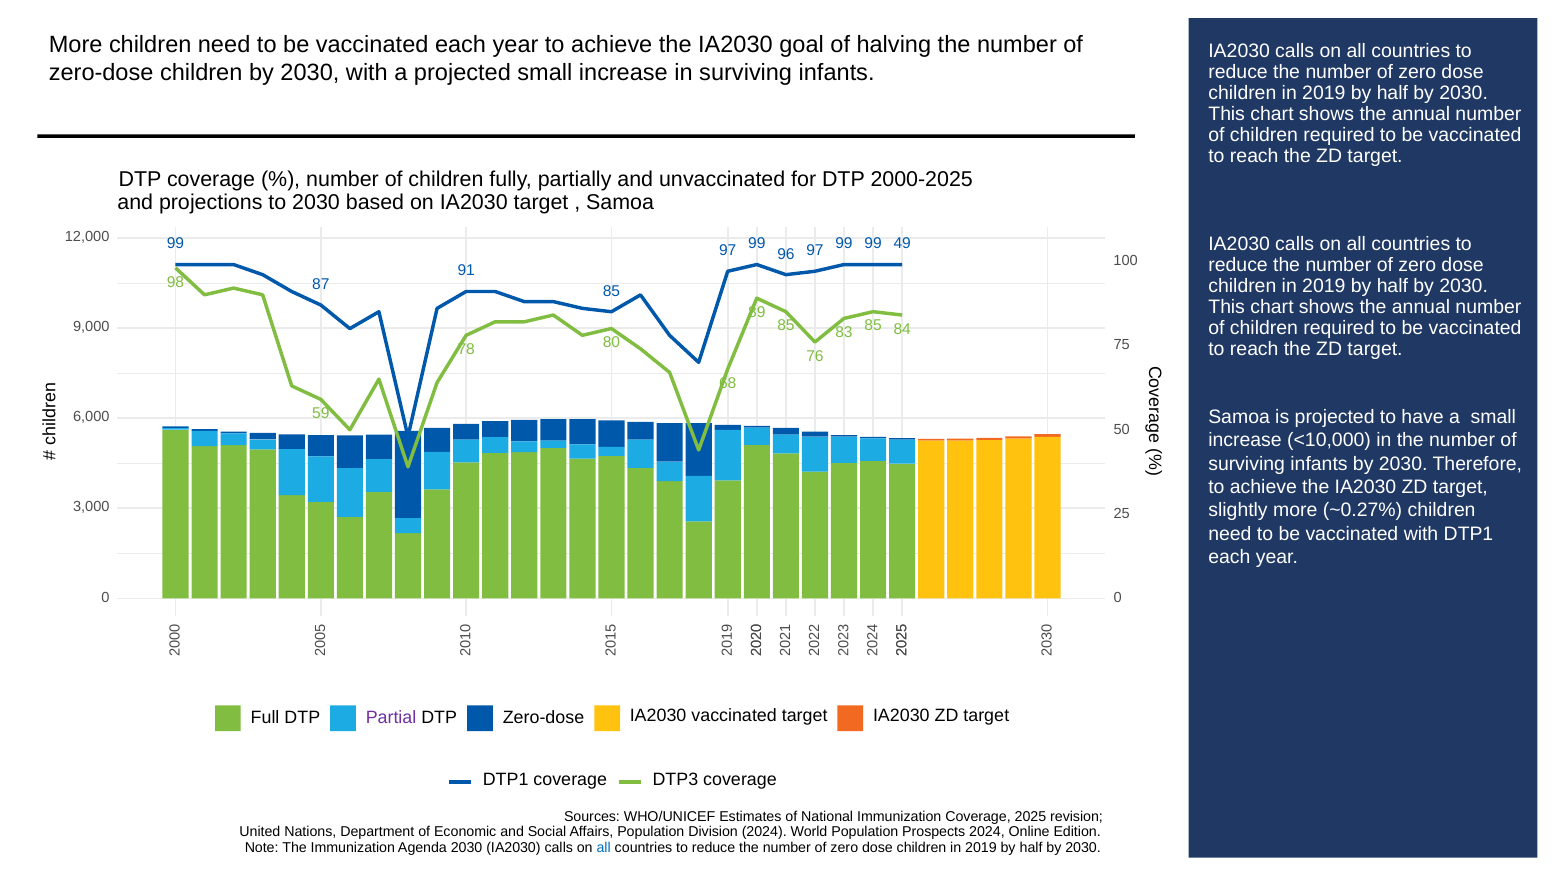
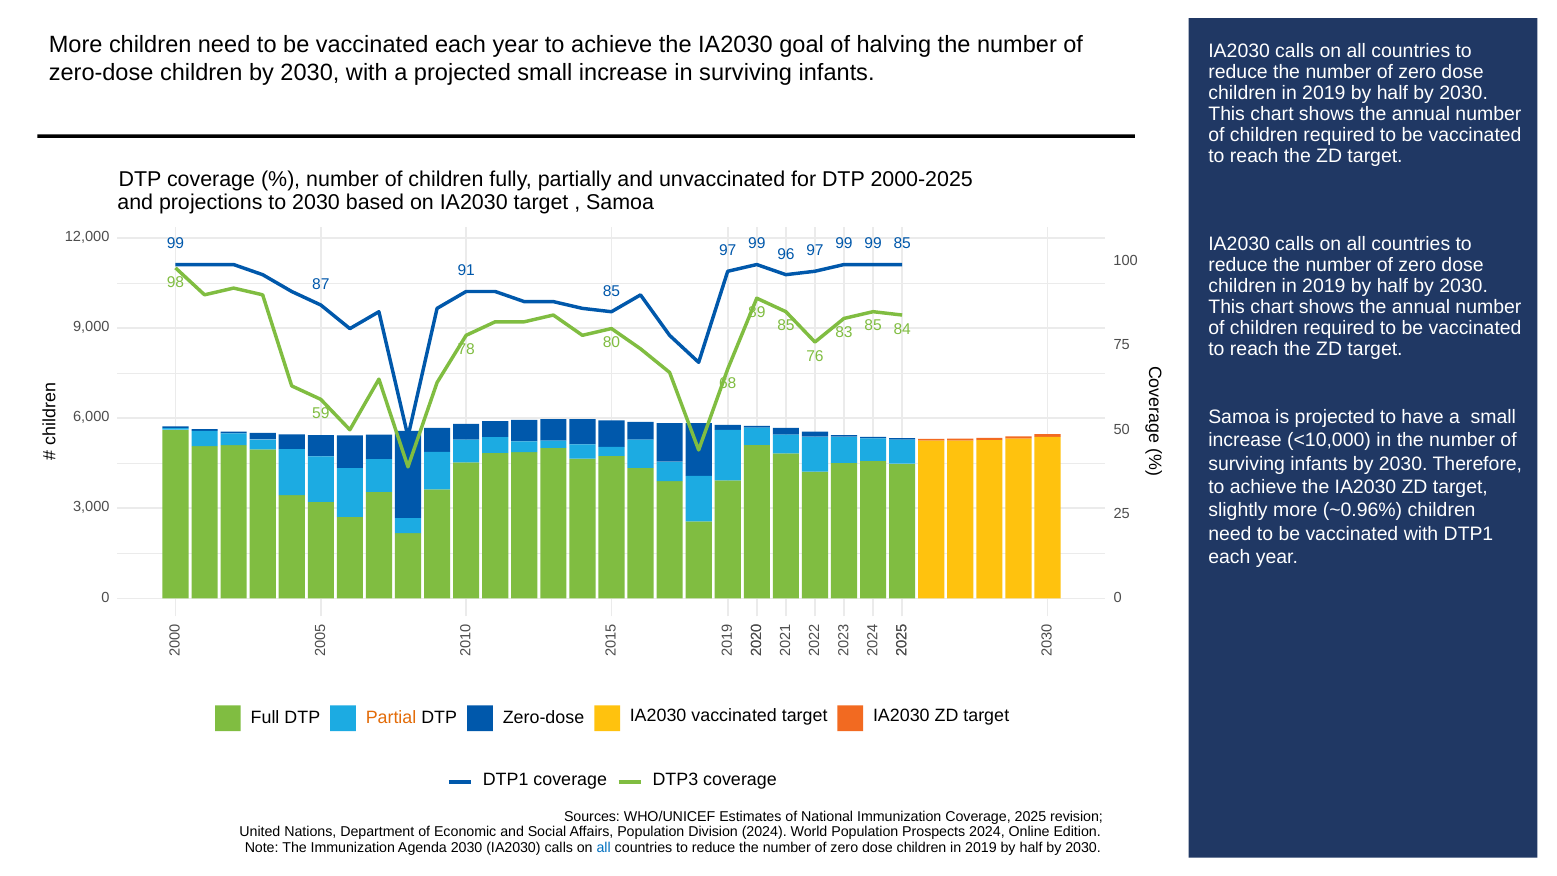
99 49: 49 -> 85
~0.27%: ~0.27% -> ~0.96%
Partial colour: purple -> orange
